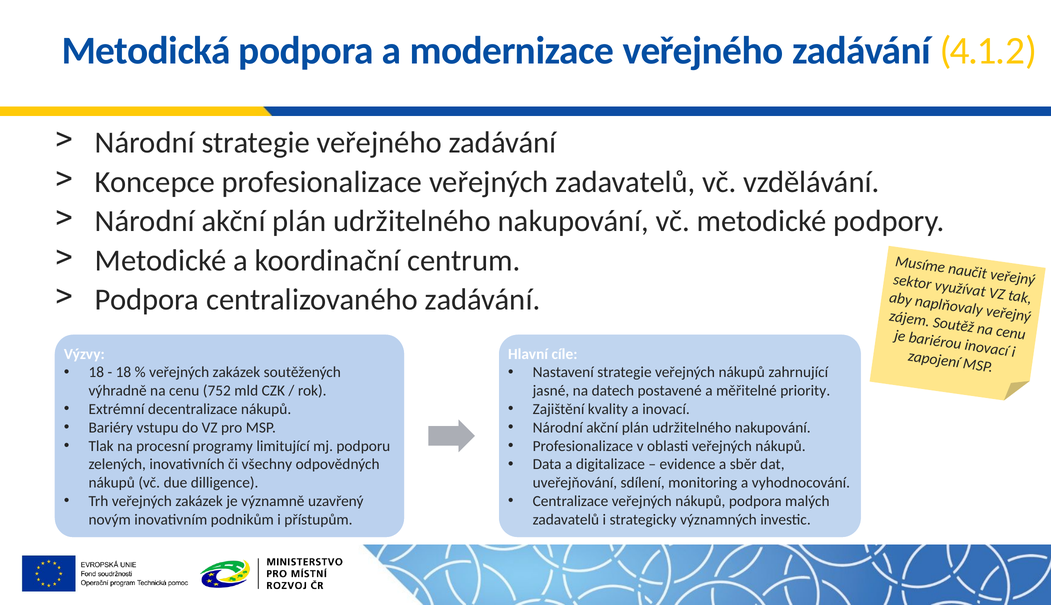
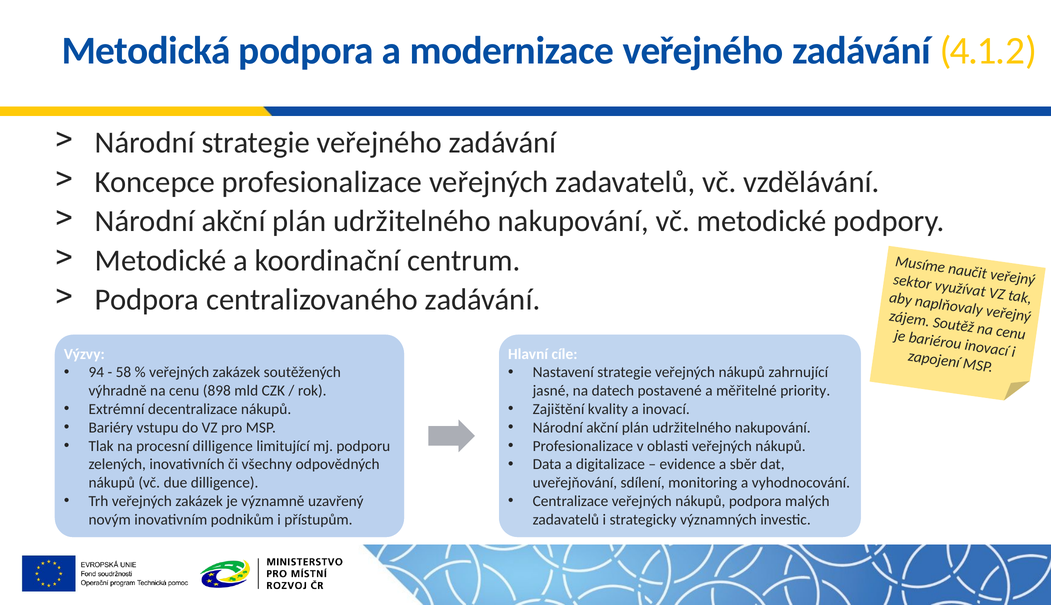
18 at (96, 373): 18 -> 94
18 at (123, 373): 18 -> 58
752: 752 -> 898
procesní programy: programy -> dilligence
